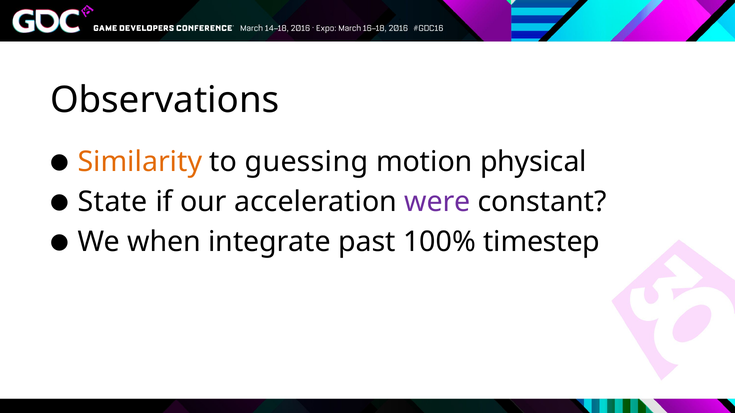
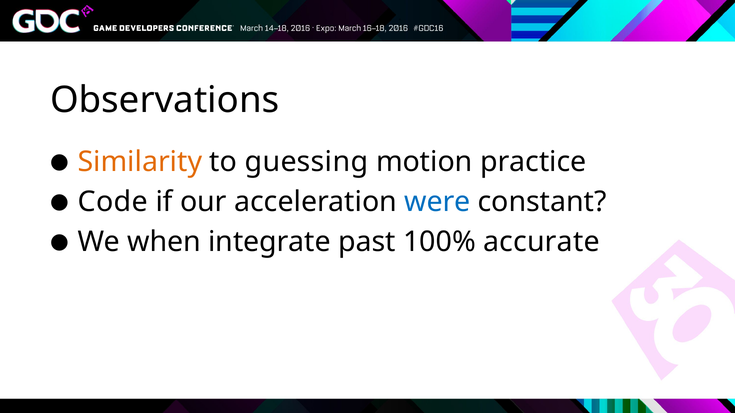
physical: physical -> practice
State: State -> Code
were colour: purple -> blue
timestep: timestep -> accurate
